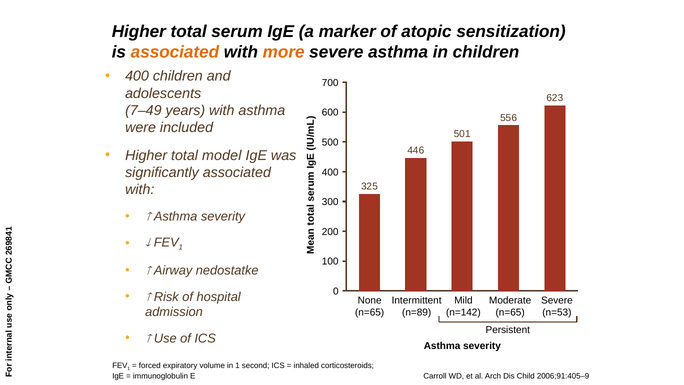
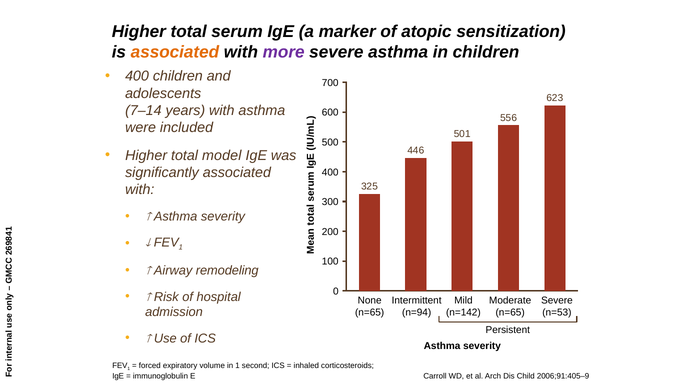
more colour: orange -> purple
7–49: 7–49 -> 7–14
nedostatke: nedostatke -> remodeling
n=89: n=89 -> n=94
